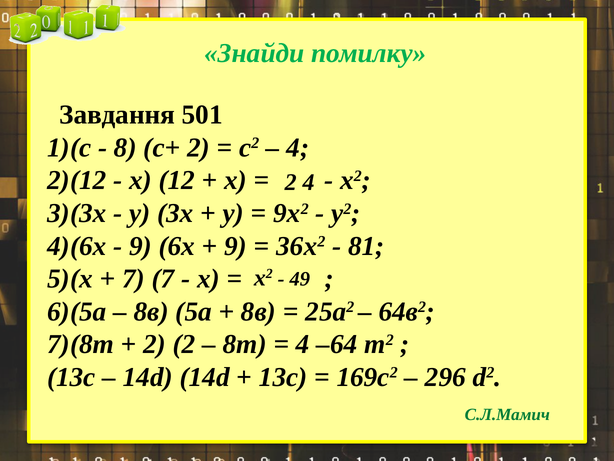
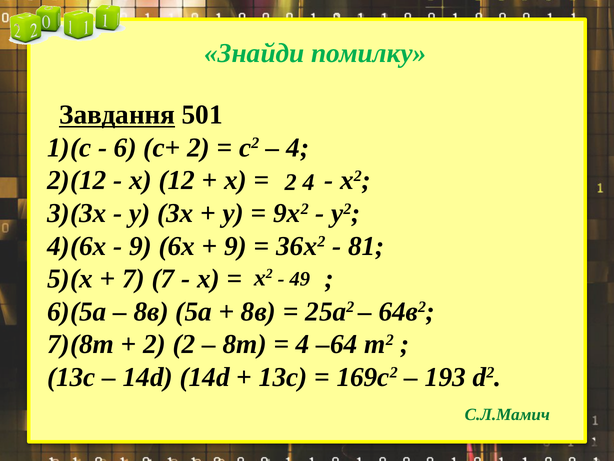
Завдання underline: none -> present
8: 8 -> 6
296: 296 -> 193
